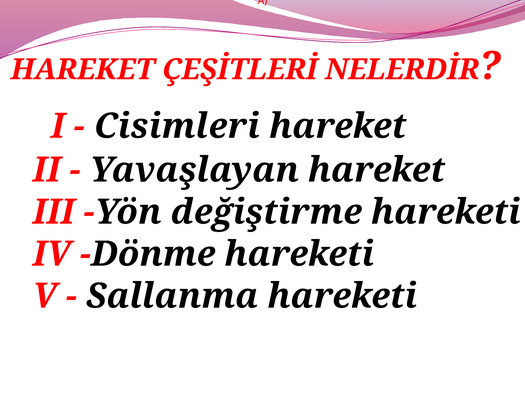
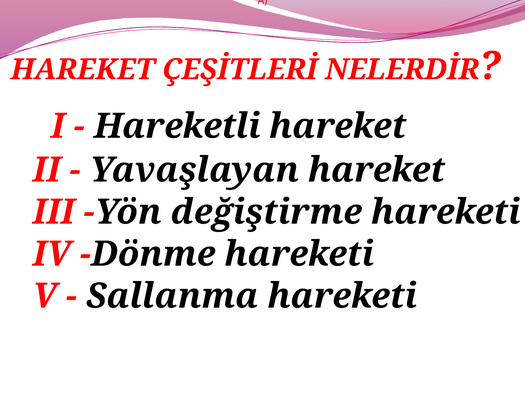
Cisimleri: Cisimleri -> Hareketli
